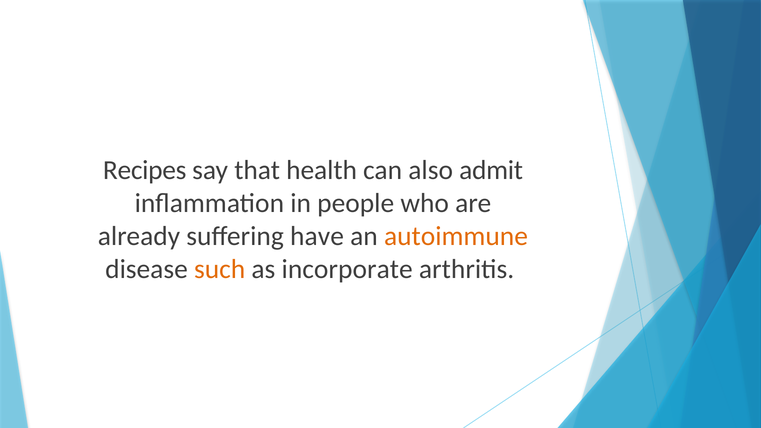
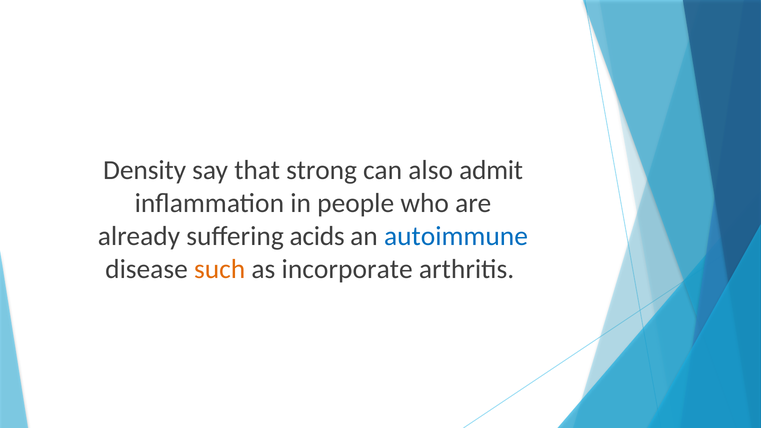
Recipes: Recipes -> Density
health: health -> strong
have: have -> acids
autoimmune colour: orange -> blue
